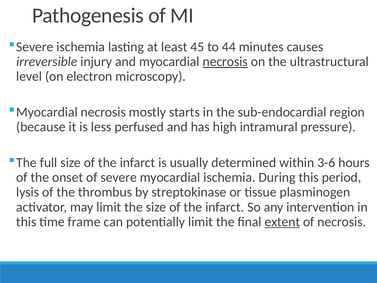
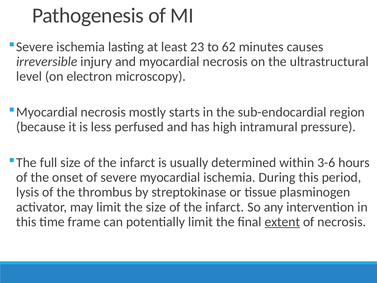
45: 45 -> 23
44: 44 -> 62
necrosis at (225, 62) underline: present -> none
